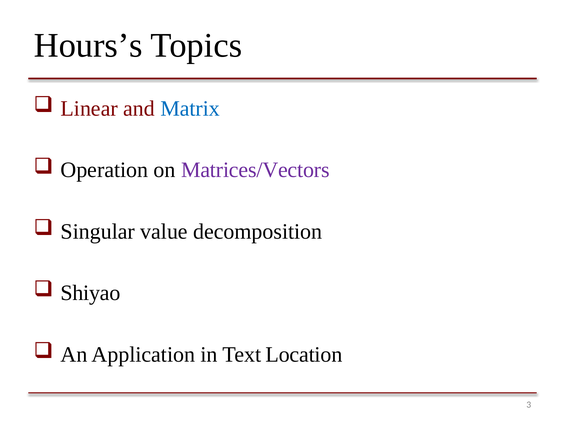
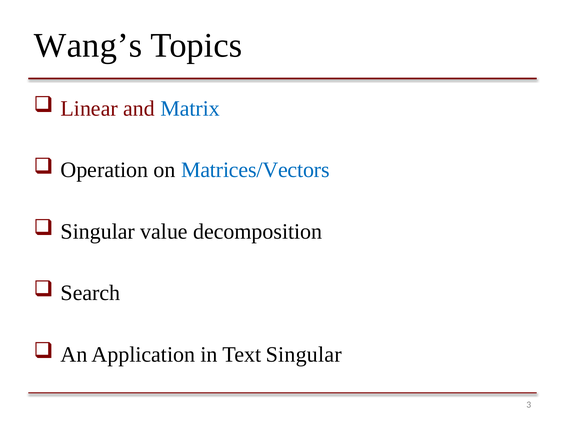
Hours’s: Hours’s -> Wang’s
Matrices/Vectors colour: purple -> blue
Shiyao: Shiyao -> Search
Text Location: Location -> Singular
